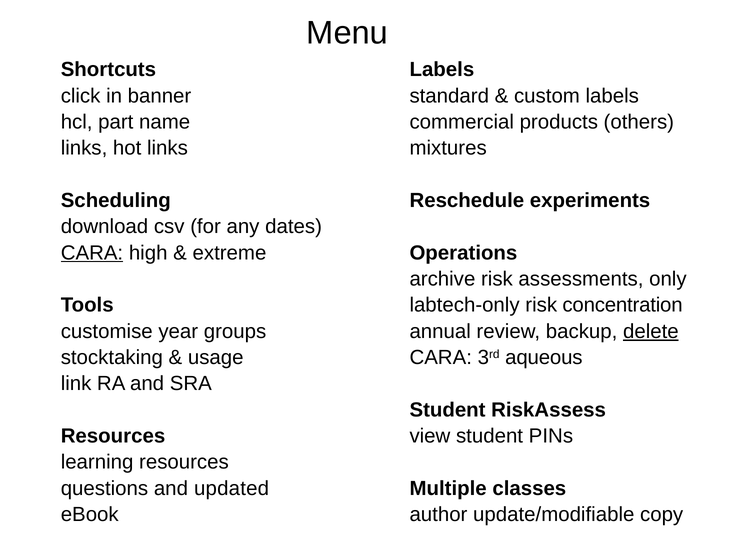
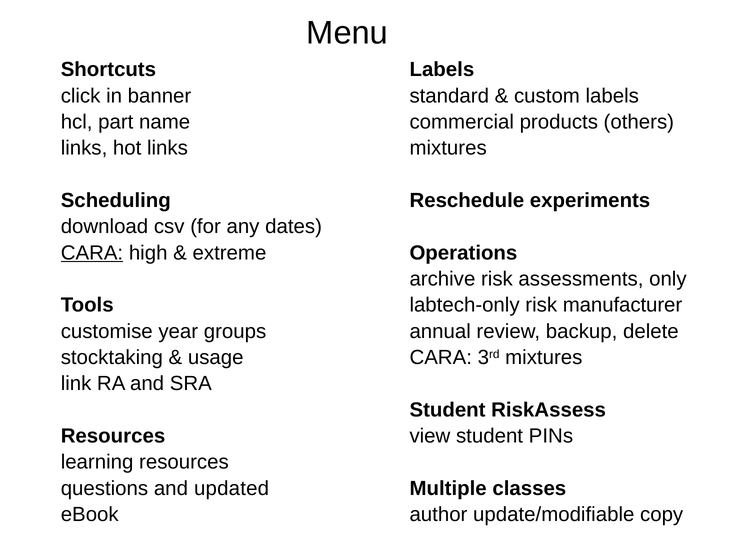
concentration: concentration -> manufacturer
delete underline: present -> none
3rd aqueous: aqueous -> mixtures
